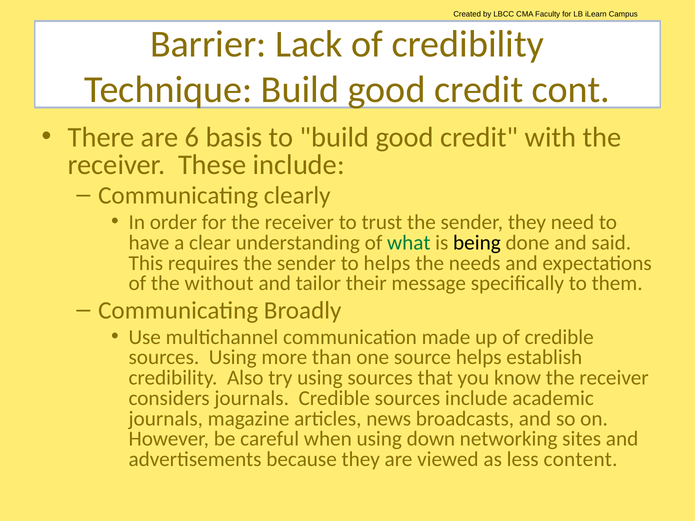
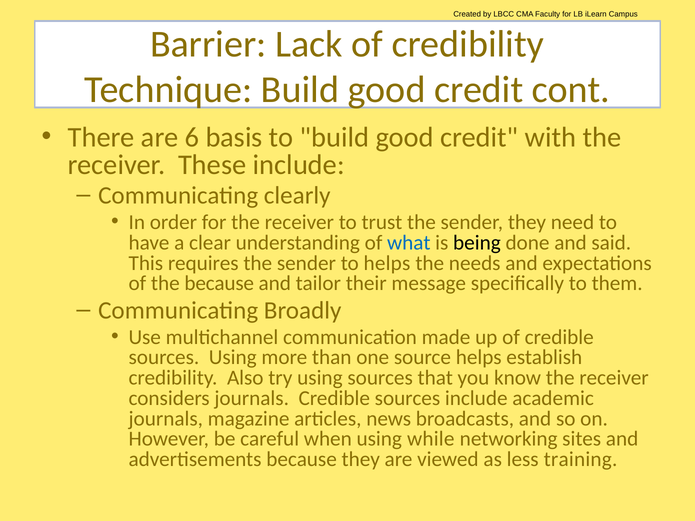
what colour: green -> blue
the without: without -> because
down: down -> while
content: content -> training
